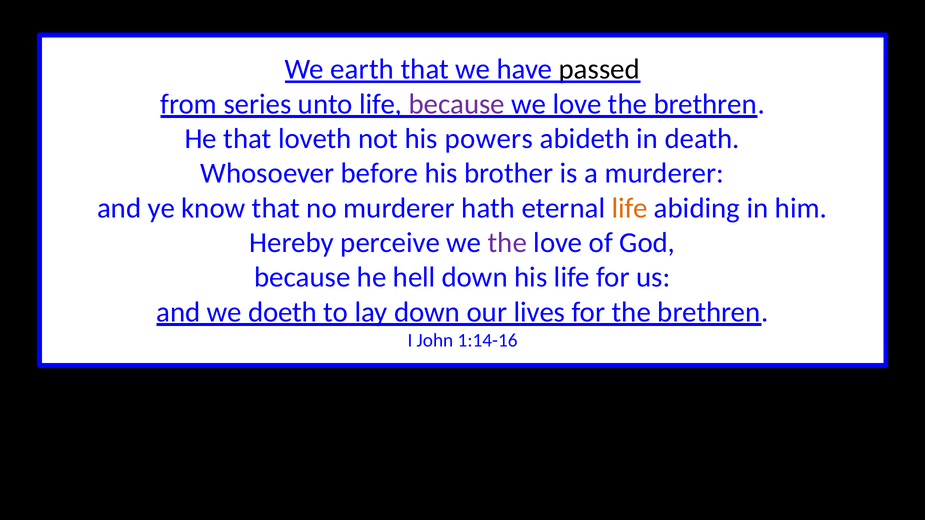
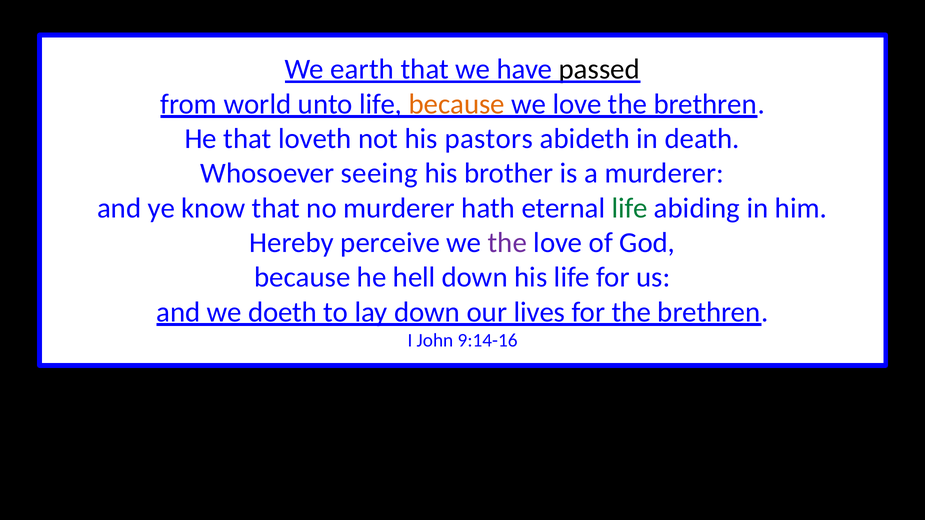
series: series -> world
because at (457, 104) colour: purple -> orange
powers: powers -> pastors
before: before -> seeing
life at (630, 208) colour: orange -> green
1:14-16: 1:14-16 -> 9:14-16
